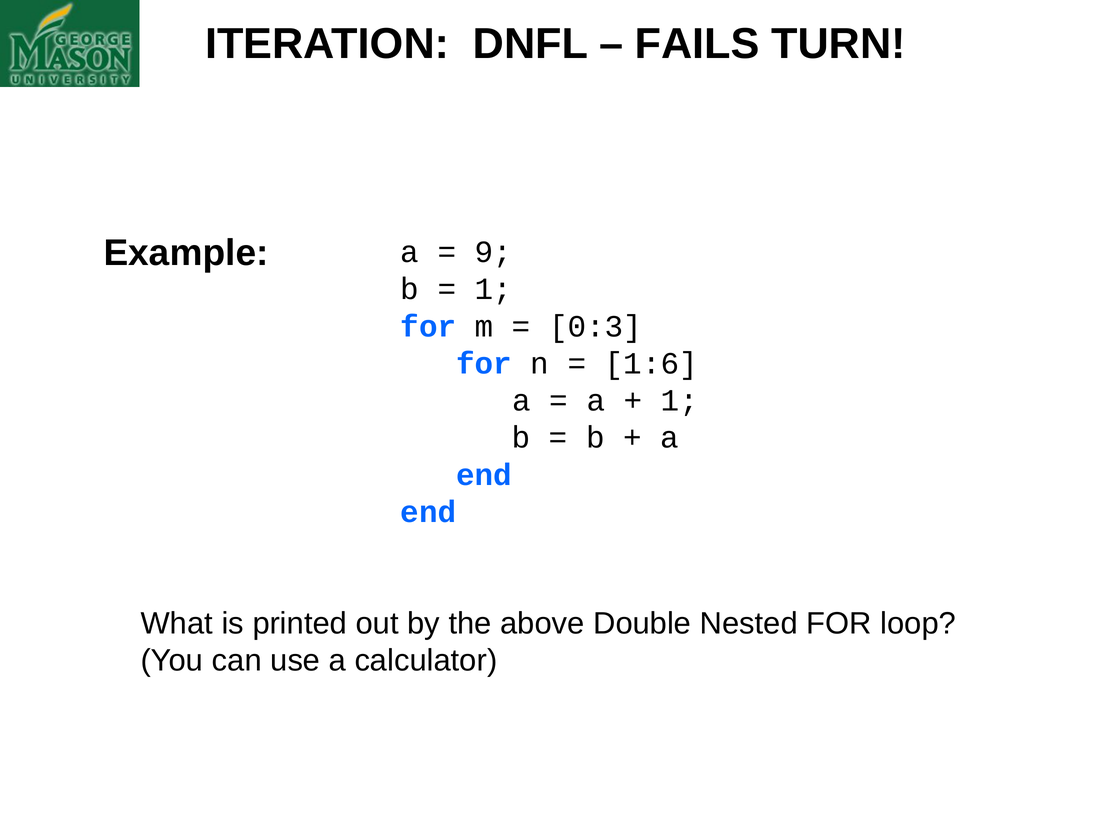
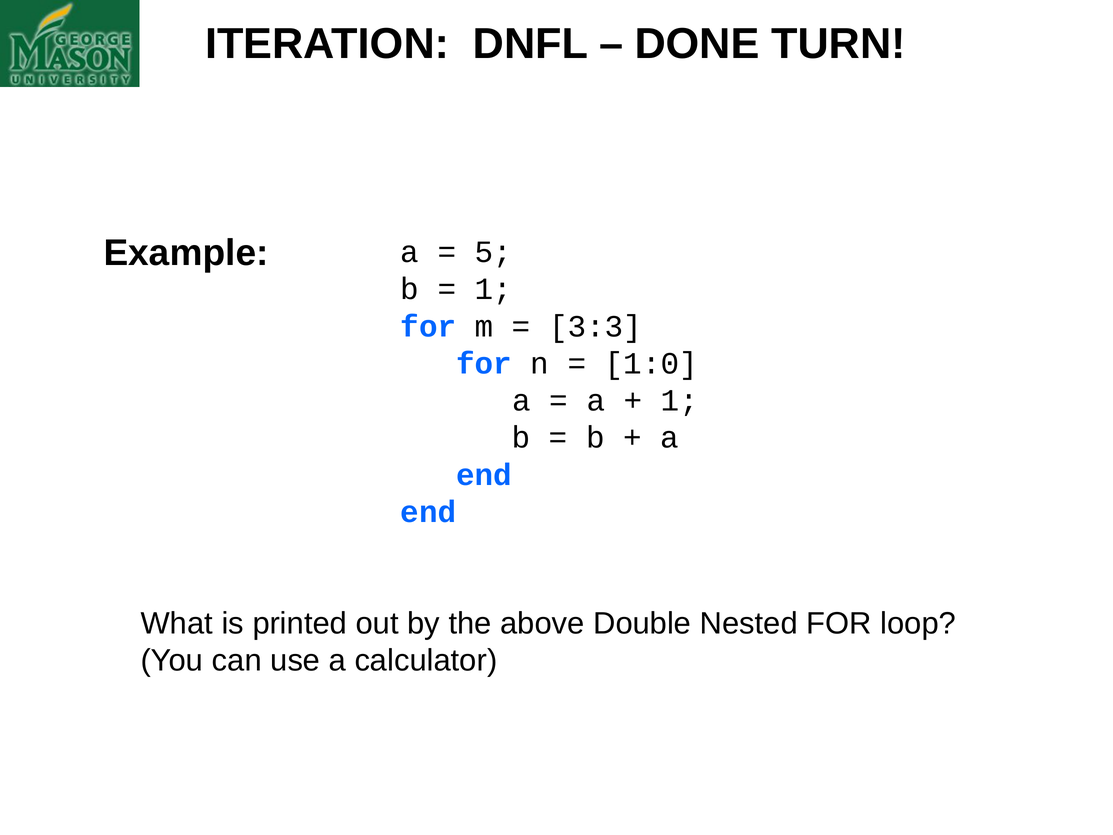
FAILS: FAILS -> DONE
9: 9 -> 5
0:3: 0:3 -> 3:3
1:6: 1:6 -> 1:0
